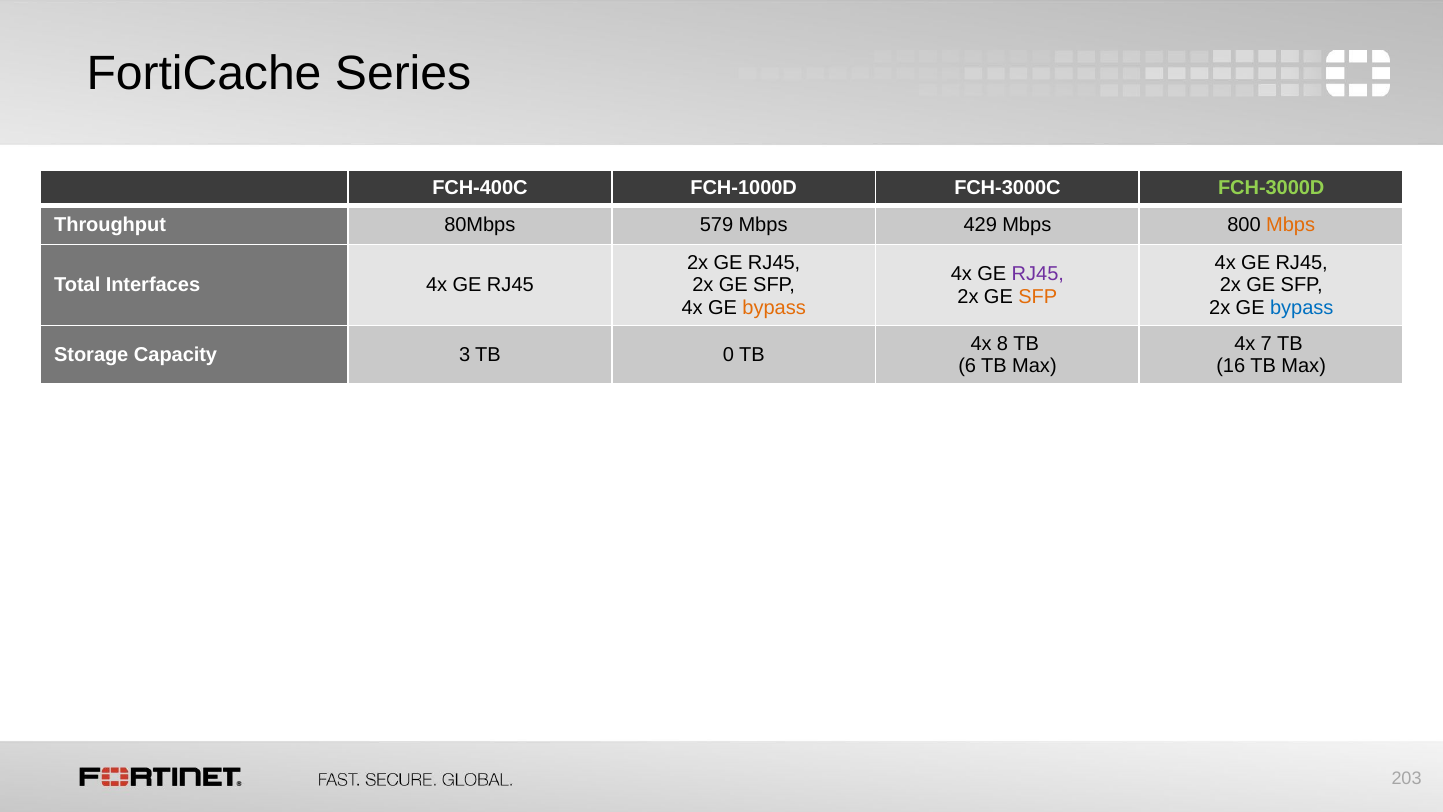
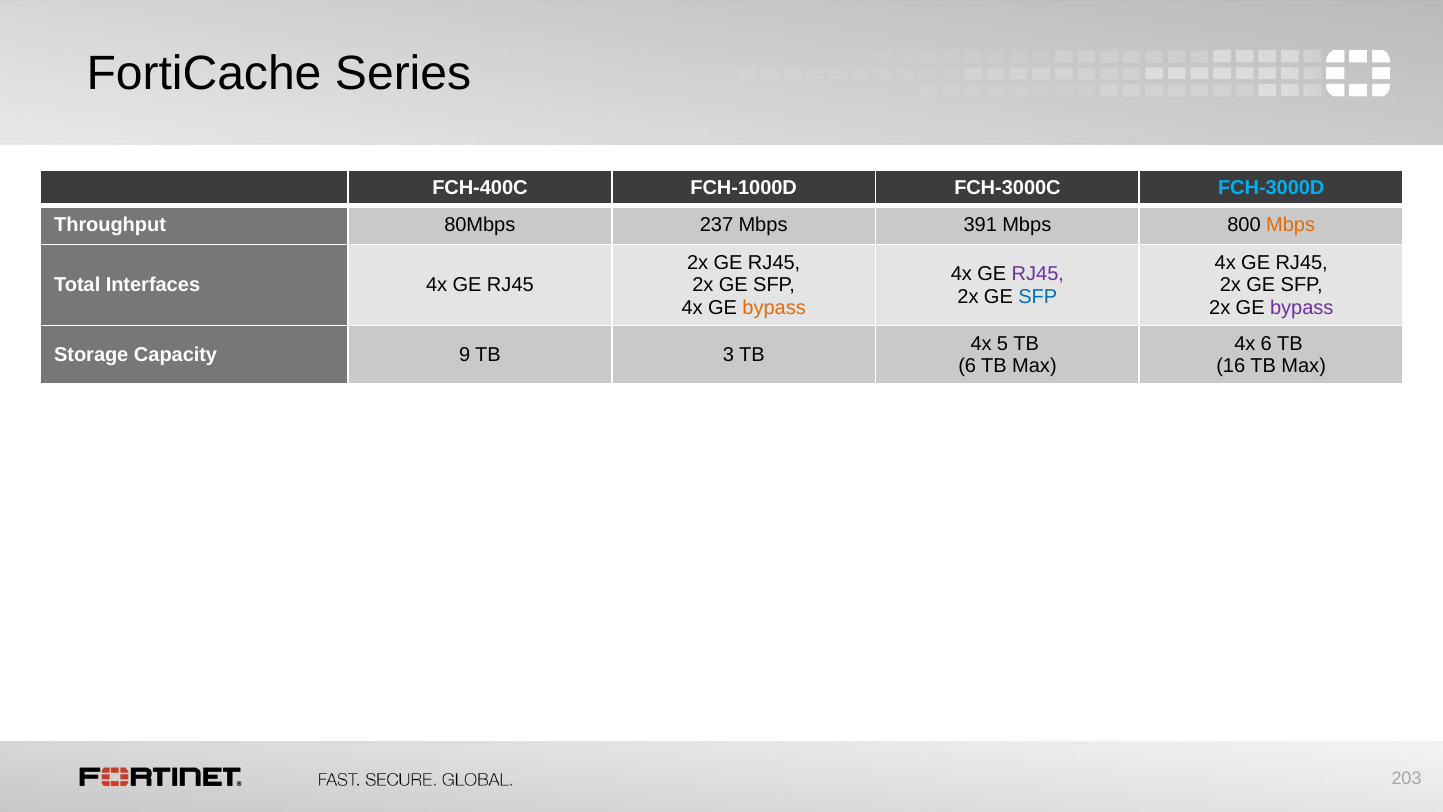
FCH-3000D colour: light green -> light blue
579: 579 -> 237
429: 429 -> 391
SFP at (1038, 296) colour: orange -> blue
bypass at (1302, 308) colour: blue -> purple
8: 8 -> 5
4x 7: 7 -> 6
3: 3 -> 9
0: 0 -> 3
